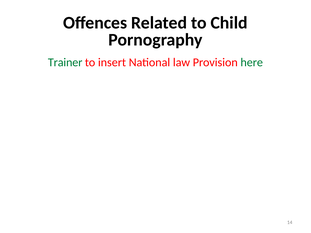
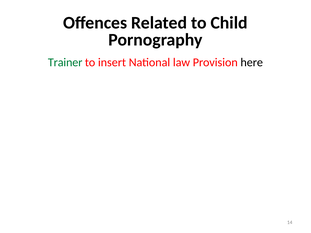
here colour: green -> black
